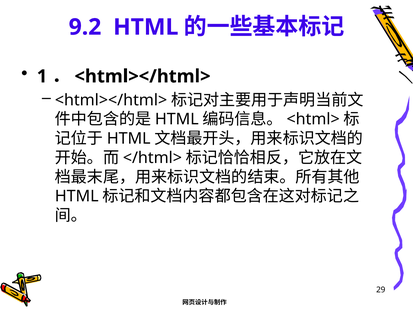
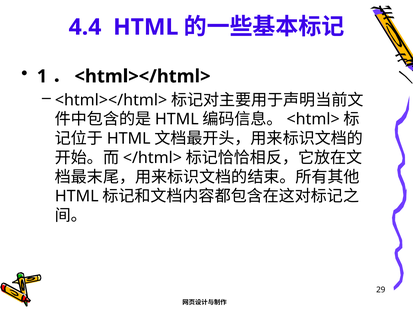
9.2: 9.2 -> 4.4
